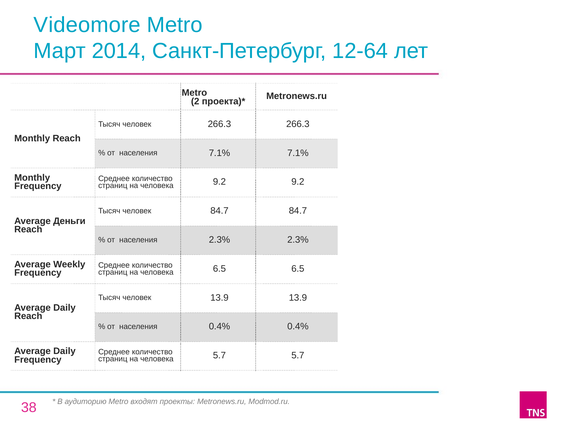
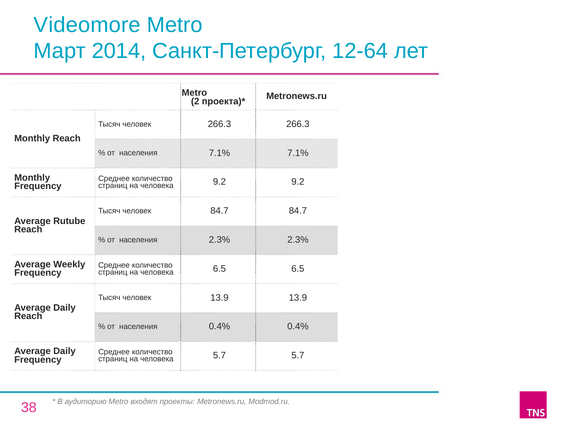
Деньги: Деньги -> Rutube
